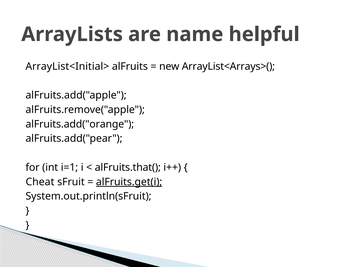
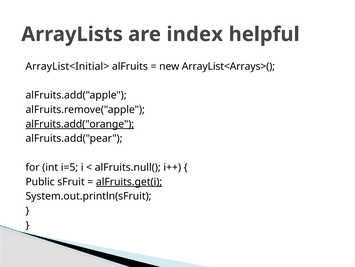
name: name -> index
alFruits.add("orange underline: none -> present
i=1: i=1 -> i=5
alFruits.that(: alFruits.that( -> alFruits.null(
Cheat: Cheat -> Public
